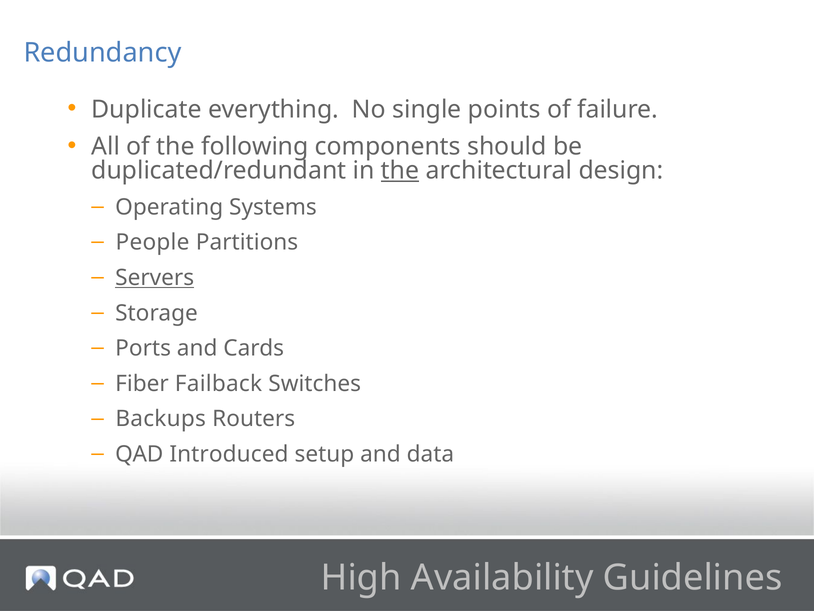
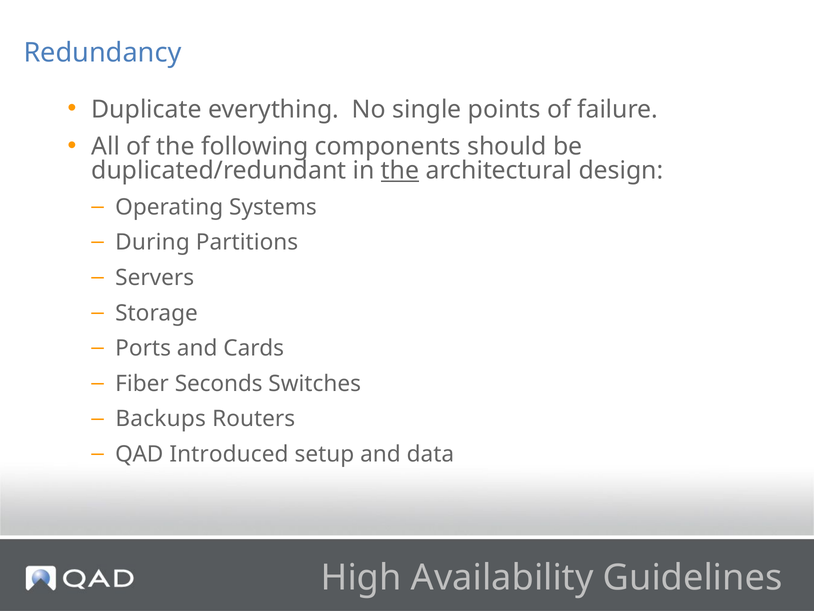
People: People -> During
Servers underline: present -> none
Failback: Failback -> Seconds
